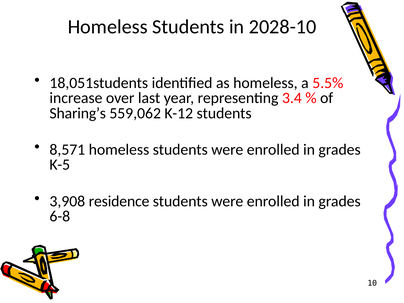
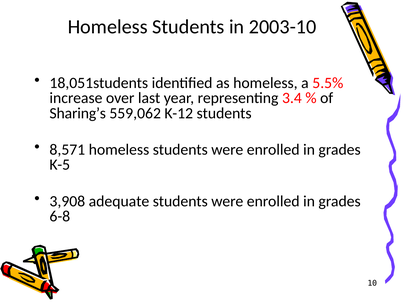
2028-10: 2028-10 -> 2003-10
residence: residence -> adequate
